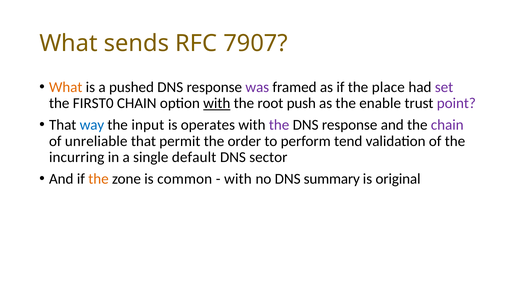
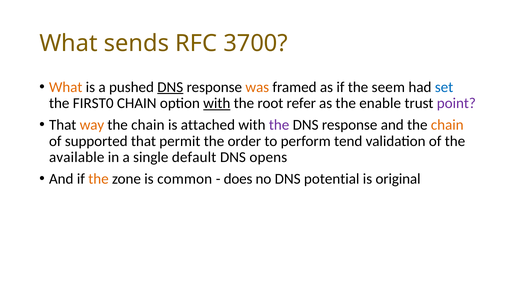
7907: 7907 -> 3700
DNS at (170, 87) underline: none -> present
was colour: purple -> orange
place: place -> seem
set colour: purple -> blue
push: push -> refer
way colour: blue -> orange
input at (148, 125): input -> chain
operates: operates -> attached
chain at (447, 125) colour: purple -> orange
unreliable: unreliable -> supported
incurring: incurring -> available
sector: sector -> opens
with at (238, 179): with -> does
summary: summary -> potential
